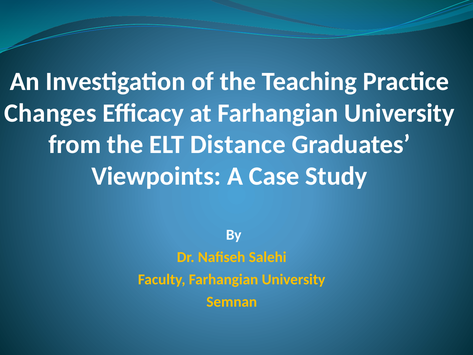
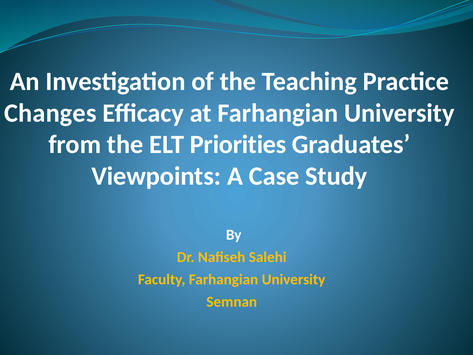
Distance: Distance -> Priorities
